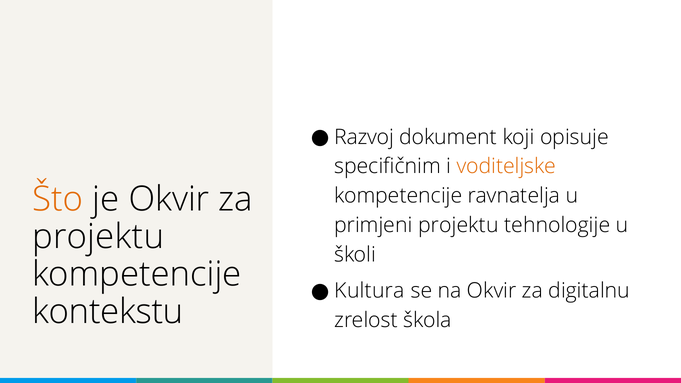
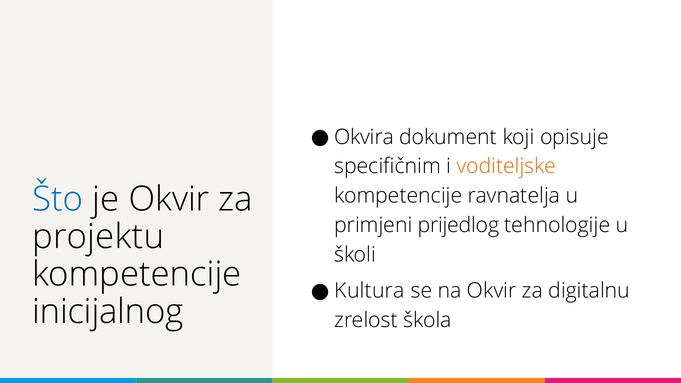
Razvoj: Razvoj -> Okvira
Što colour: orange -> blue
primjeni projektu: projektu -> prijedlog
kontekstu: kontekstu -> inicijalnog
